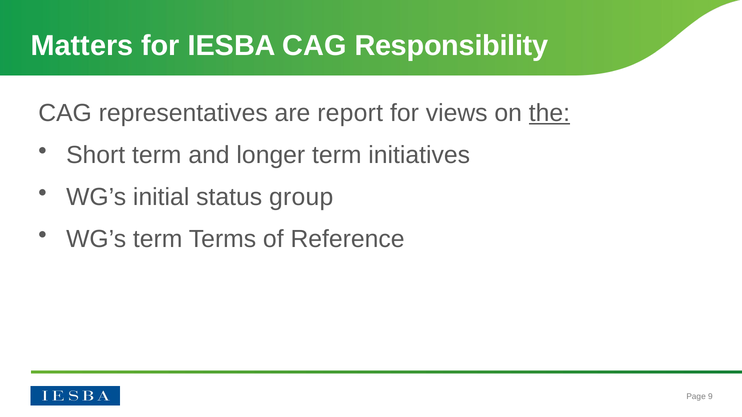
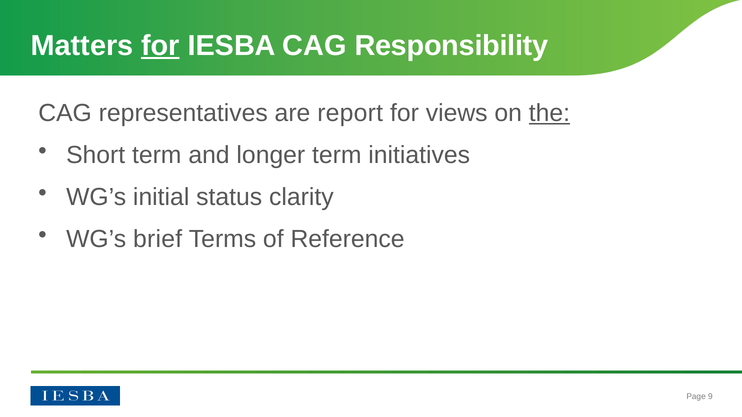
for at (160, 46) underline: none -> present
group: group -> clarity
WG’s term: term -> brief
